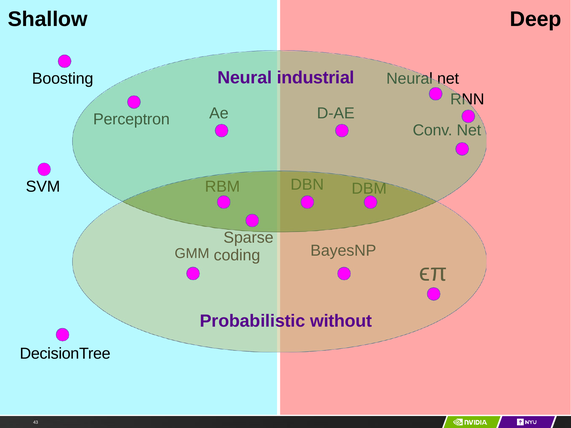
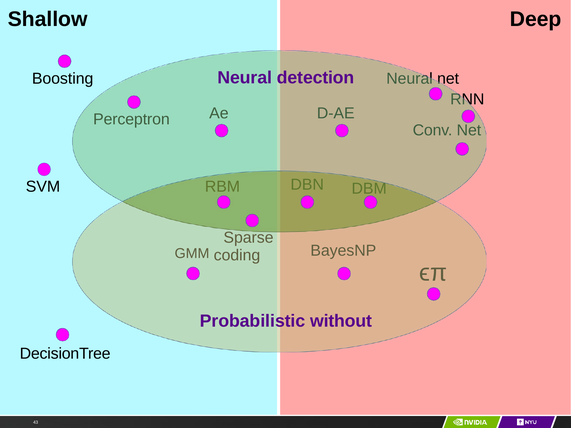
industrial: industrial -> detection
